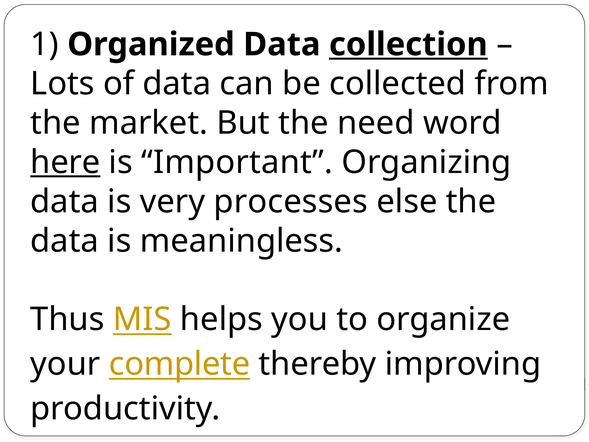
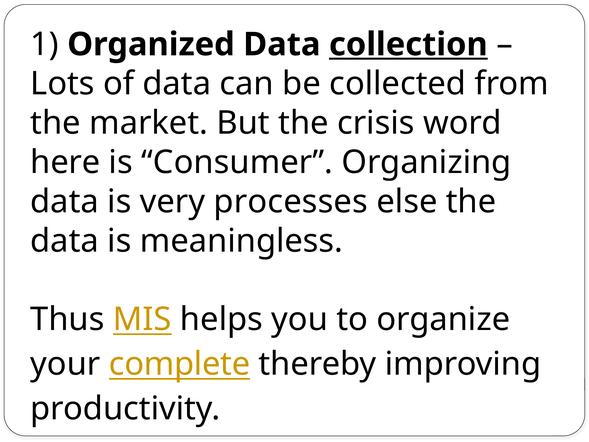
need: need -> crisis
here underline: present -> none
Important: Important -> Consumer
